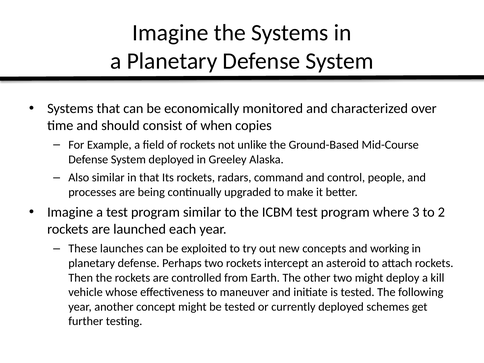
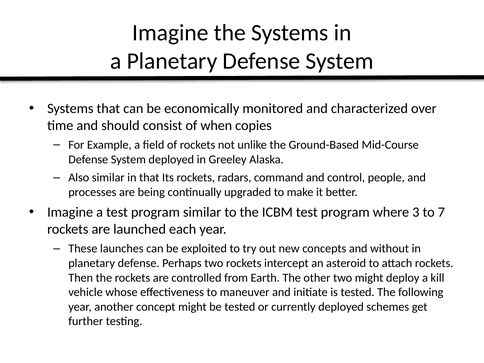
2: 2 -> 7
working: working -> without
